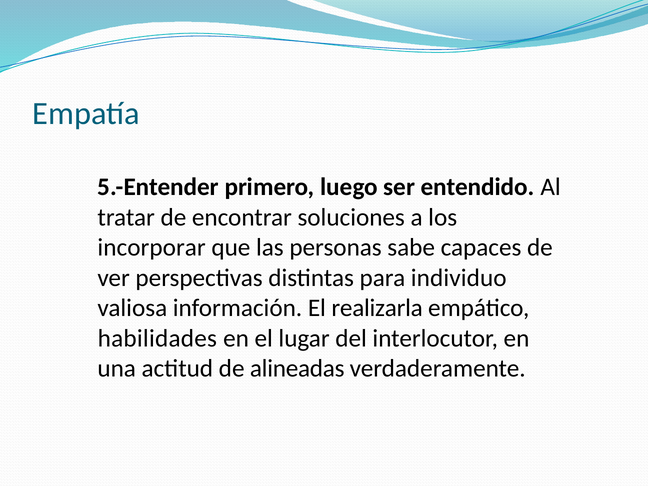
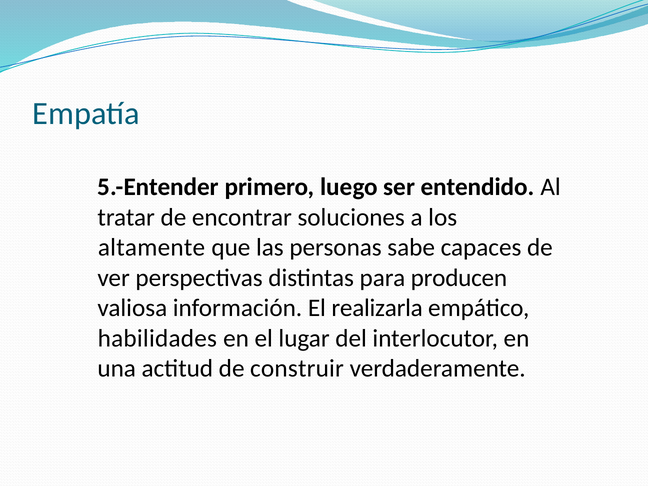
incorporar: incorporar -> altamente
individuo: individuo -> producen
alineadas: alineadas -> construir
